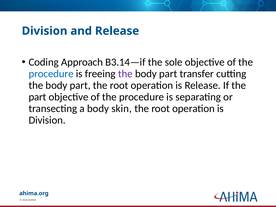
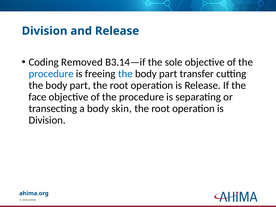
Approach: Approach -> Removed
the at (125, 74) colour: purple -> blue
part at (37, 97): part -> face
